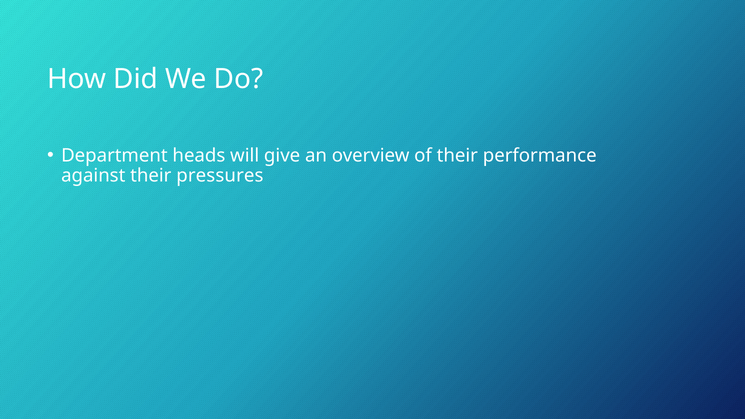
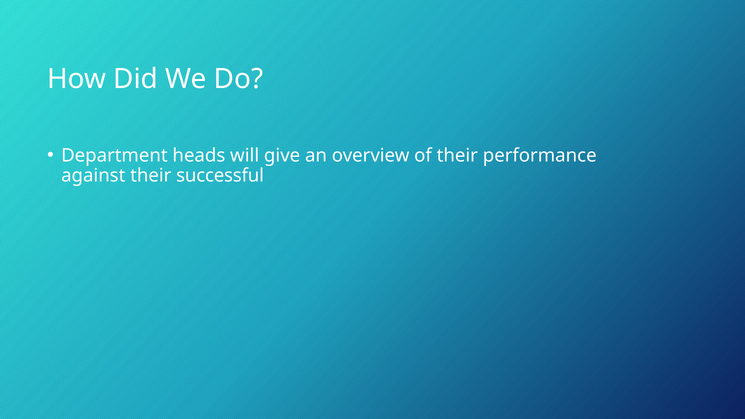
pressures: pressures -> successful
